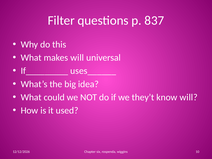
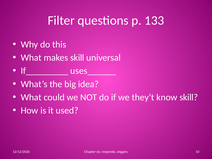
837: 837 -> 133
makes will: will -> skill
know will: will -> skill
